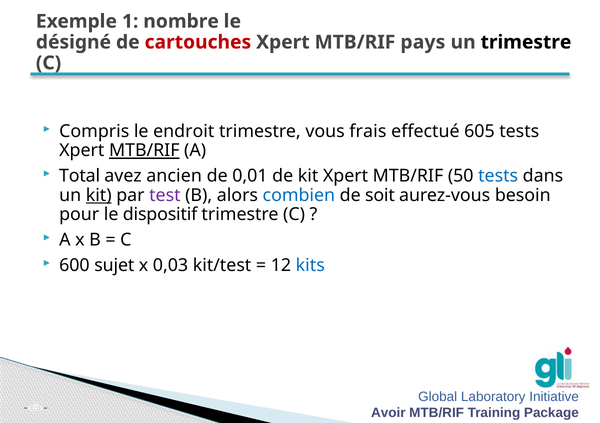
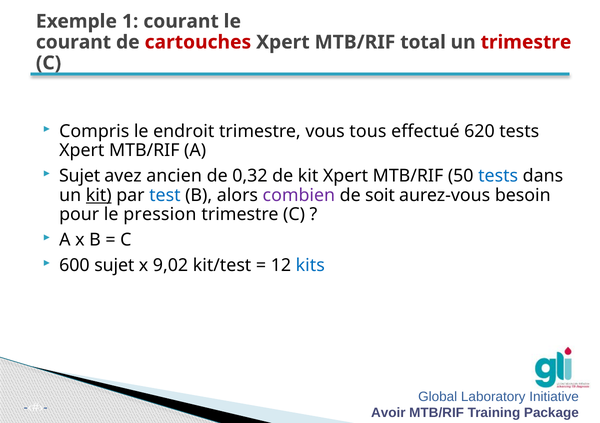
1 nombre: nombre -> courant
désigné at (73, 42): désigné -> courant
pays: pays -> total
trimestre at (526, 42) colour: black -> red
frais: frais -> tous
605: 605 -> 620
MTB/RIF at (144, 151) underline: present -> none
Total at (80, 176): Total -> Sujet
0,01: 0,01 -> 0,32
test colour: purple -> blue
combien colour: blue -> purple
dispositif: dispositif -> pression
0,03: 0,03 -> 9,02
